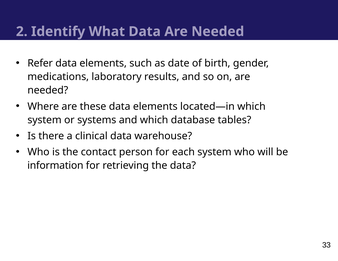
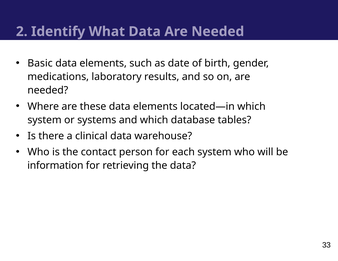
Refer: Refer -> Basic
